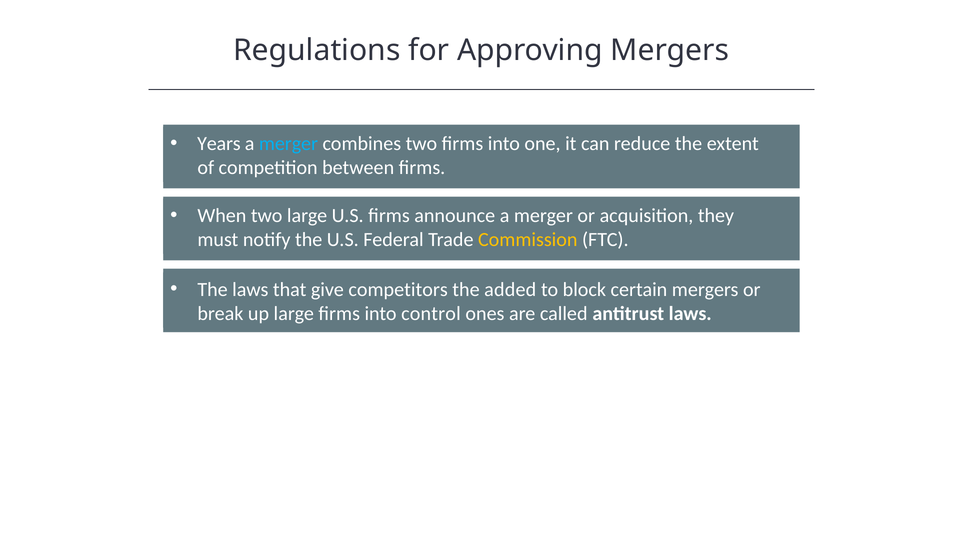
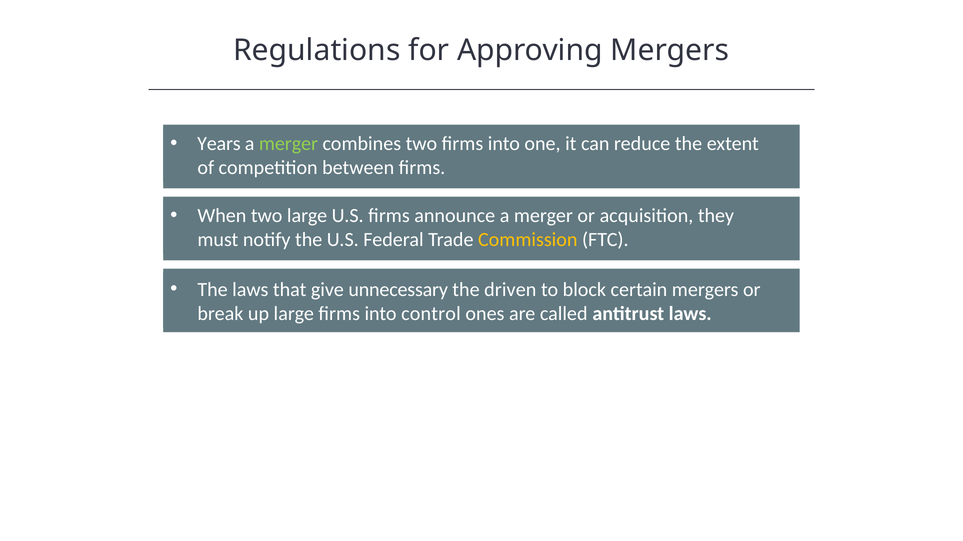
merger at (288, 144) colour: light blue -> light green
competitors: competitors -> unnecessary
added: added -> driven
